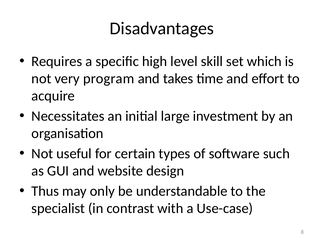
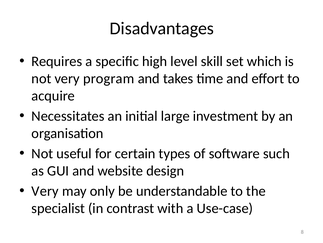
Thus at (45, 190): Thus -> Very
